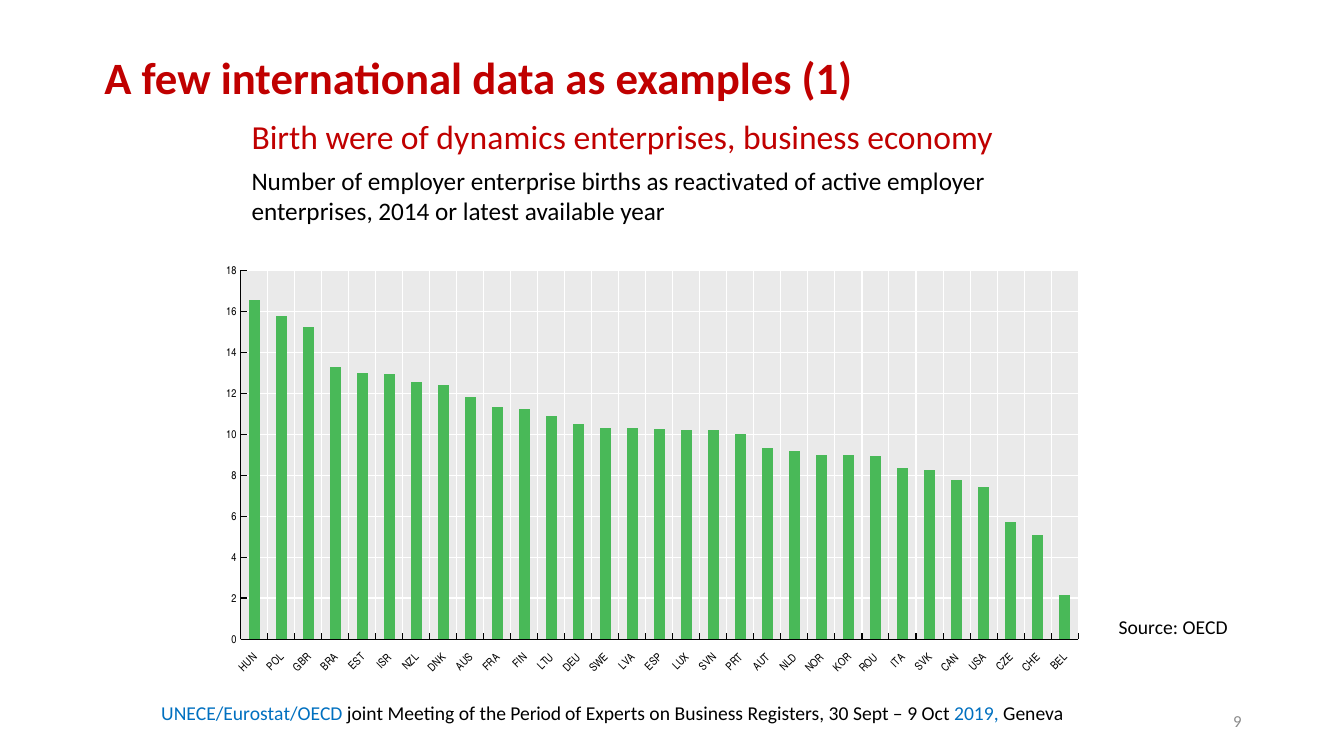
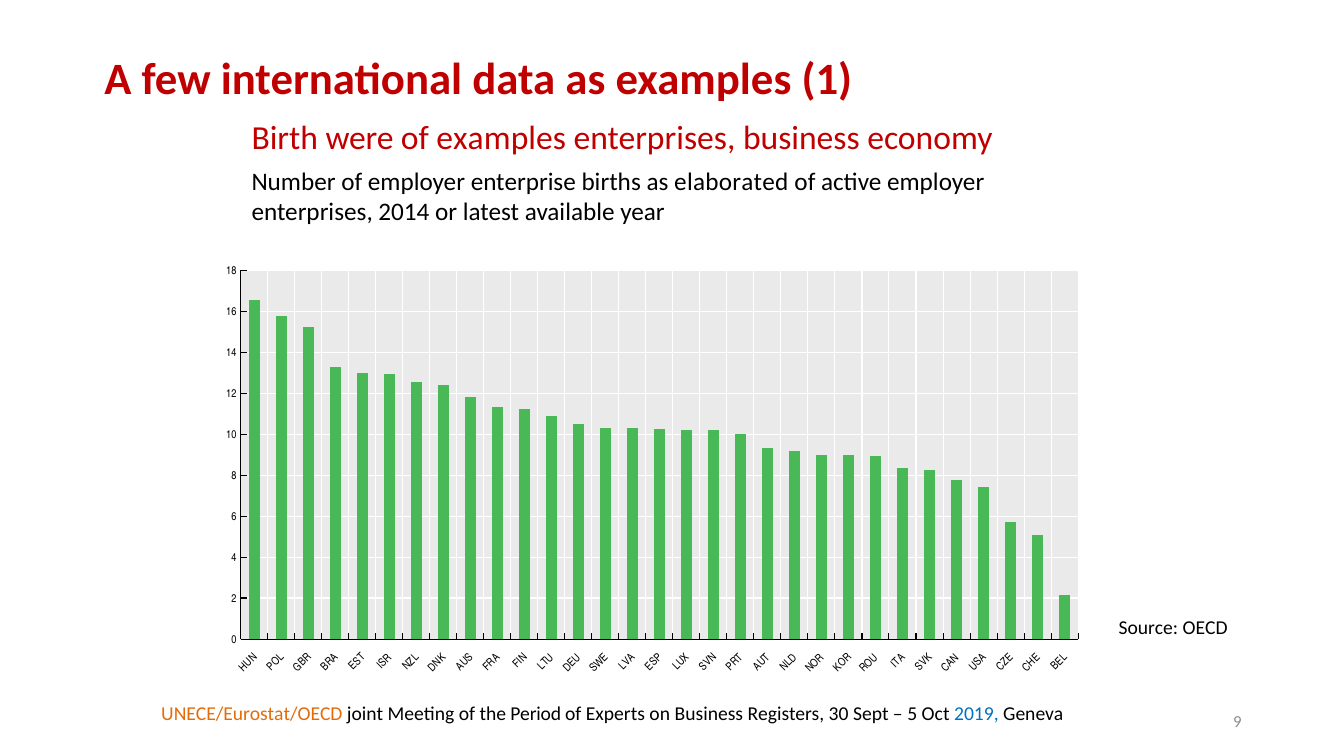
of dynamics: dynamics -> examples
reactivated: reactivated -> elaborated
UNECE/Eurostat/OECD colour: blue -> orange
9 at (912, 714): 9 -> 5
